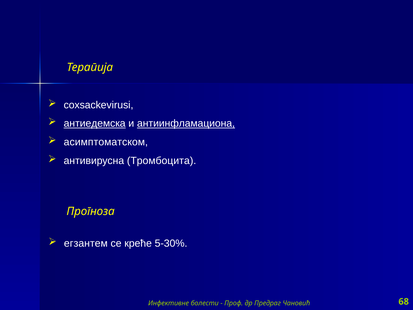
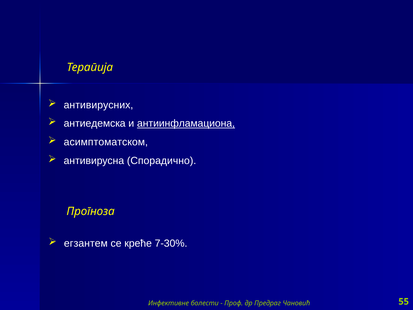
coxsackevirusi: coxsackevirusi -> антивирусних
антиедемска underline: present -> none
Тромбоцита: Тромбоцита -> Спорадично
5-30%: 5-30% -> 7-30%
68: 68 -> 55
